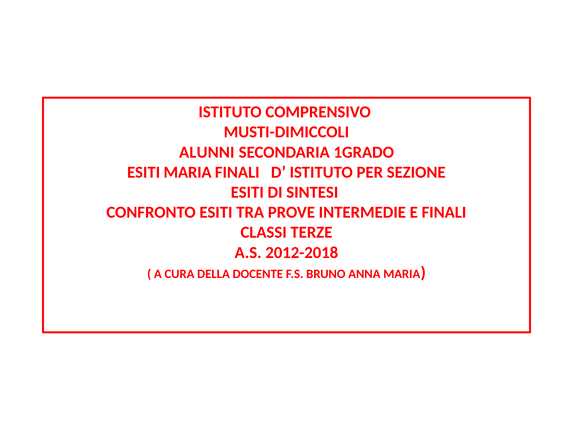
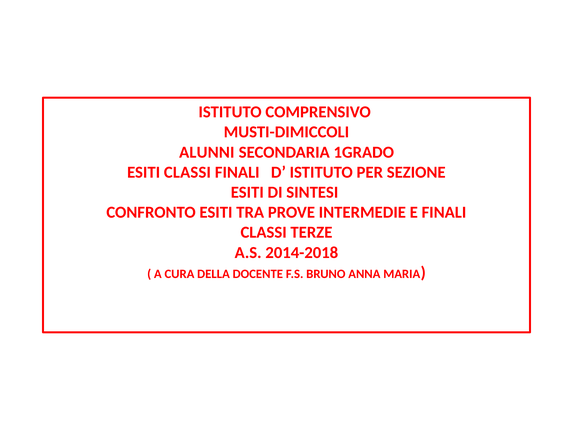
ESITI MARIA: MARIA -> CLASSI
2012-2018: 2012-2018 -> 2014-2018
